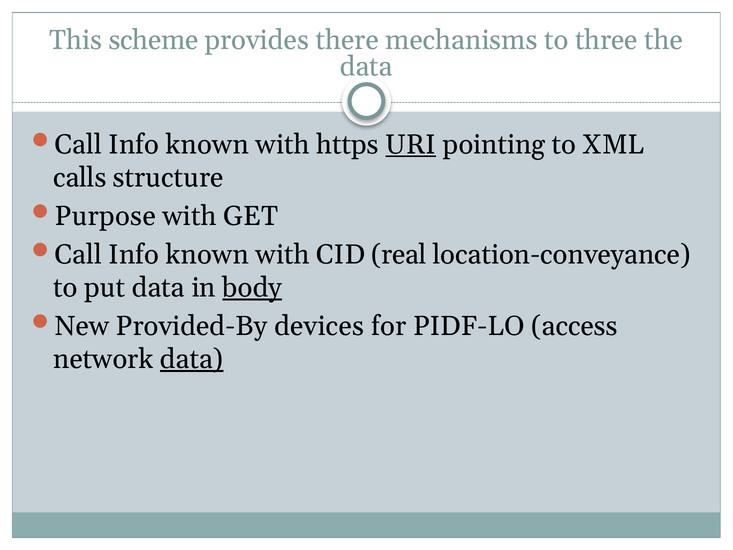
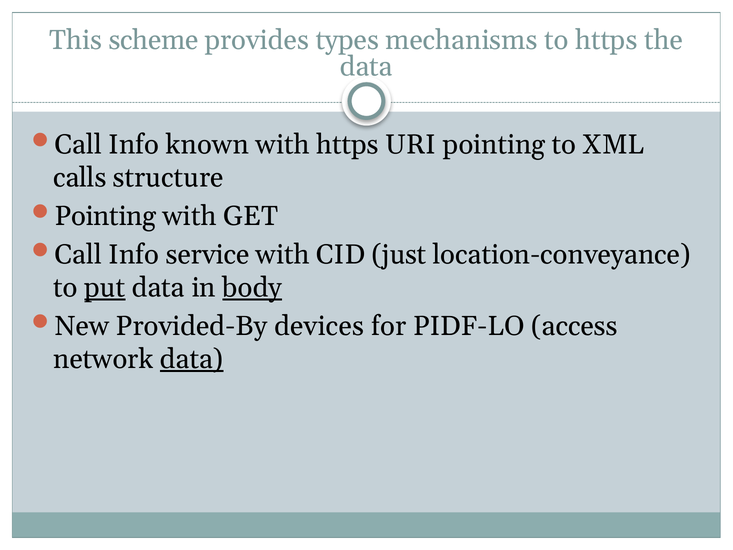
there: there -> types
to three: three -> https
URI underline: present -> none
Purpose at (105, 216): Purpose -> Pointing
known at (207, 255): known -> service
real: real -> just
put underline: none -> present
